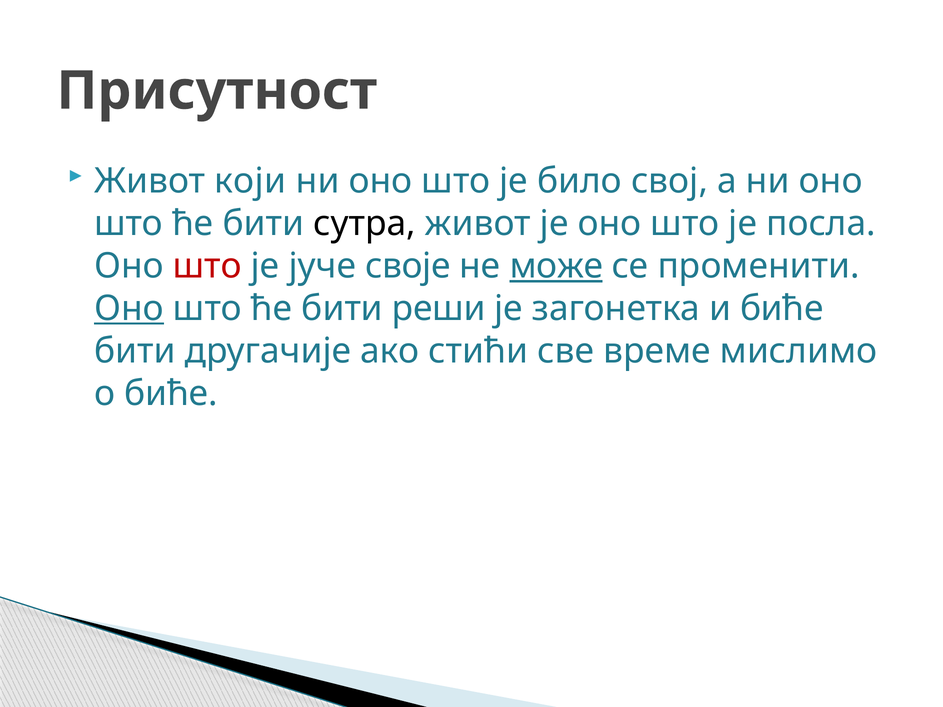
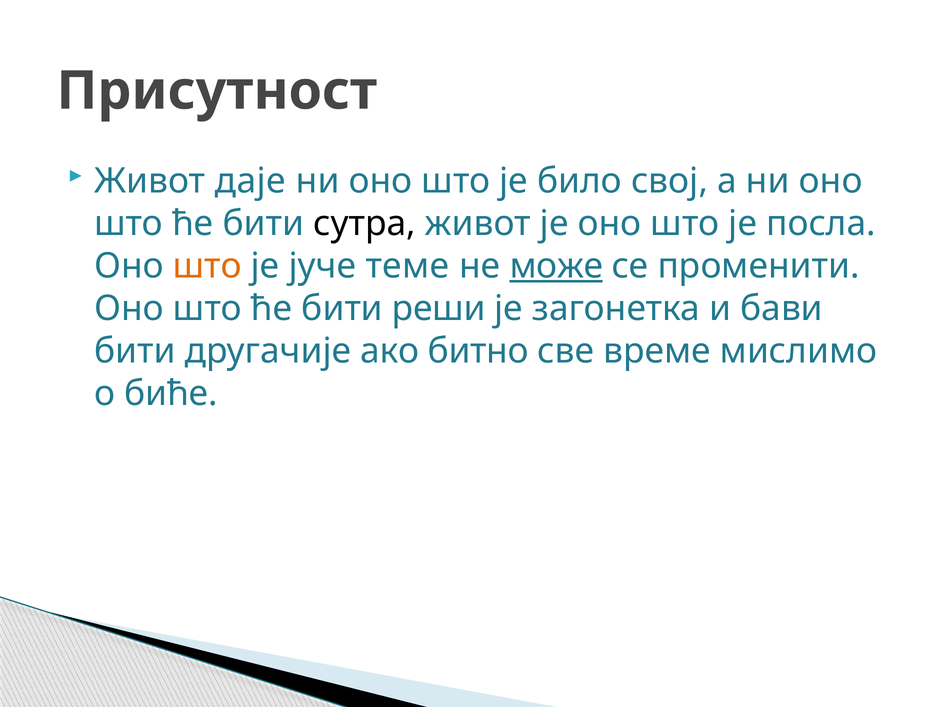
који: који -> даје
што at (207, 266) colour: red -> orange
своје: своје -> теме
Оно at (129, 309) underline: present -> none
и биће: биће -> бави
стићи: стићи -> битно
